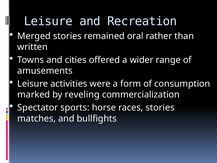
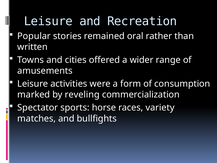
Merged: Merged -> Popular
races stories: stories -> variety
